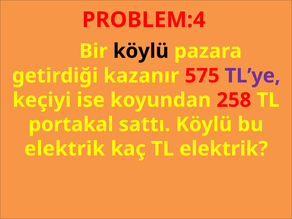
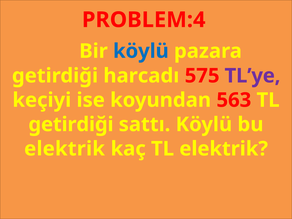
köylü at (141, 51) colour: black -> blue
kazanır: kazanır -> harcadı
258: 258 -> 563
portakal at (71, 124): portakal -> getirdiği
